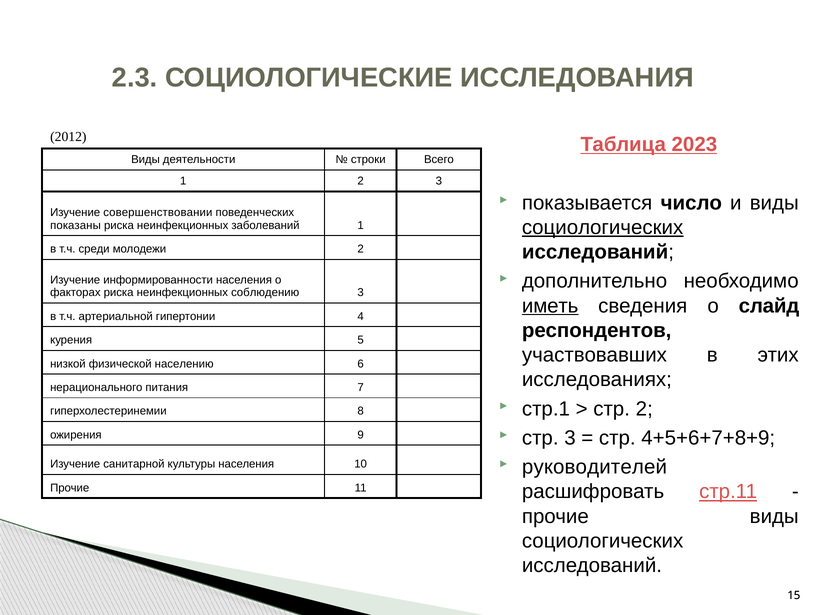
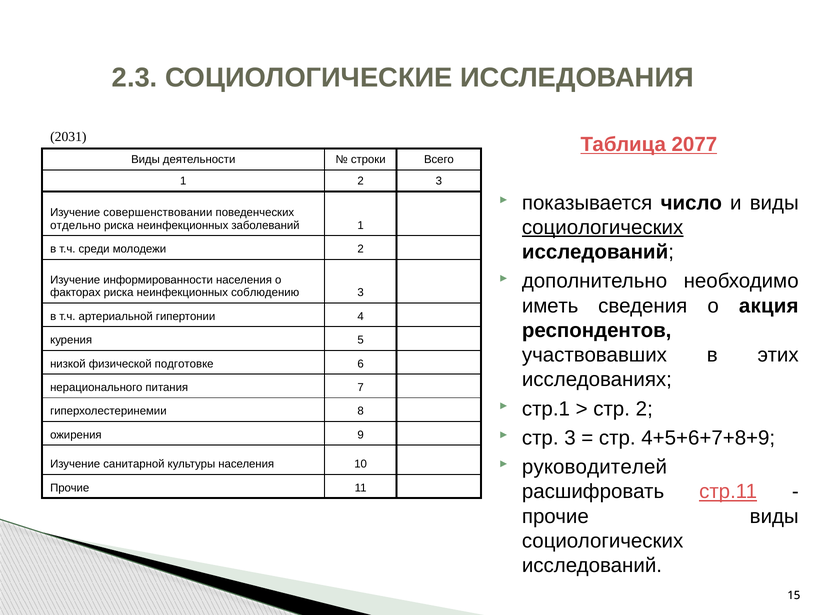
2012: 2012 -> 2031
2023: 2023 -> 2077
показаны: показаны -> отдельно
иметь underline: present -> none
слайд: слайд -> акция
населению: населению -> подготовке
